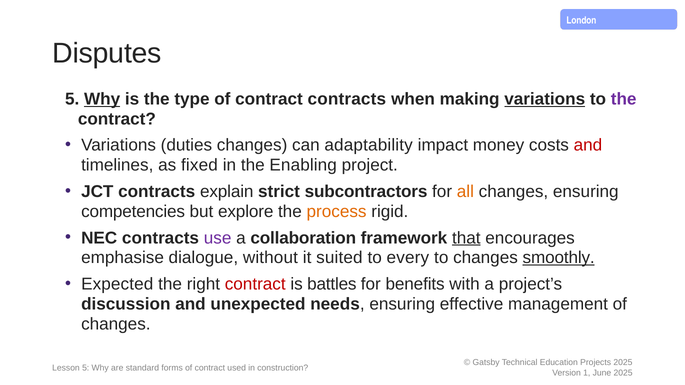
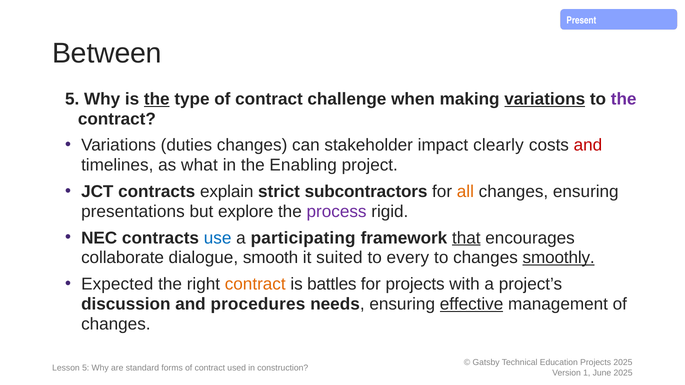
London: London -> Present
Disputes: Disputes -> Between
Why at (102, 99) underline: present -> none
the at (157, 99) underline: none -> present
contract contracts: contracts -> challenge
adaptability: adaptability -> stakeholder
money: money -> clearly
fixed: fixed -> what
competencies: competencies -> presentations
process colour: orange -> purple
use colour: purple -> blue
collaboration: collaboration -> participating
emphasise: emphasise -> collaborate
without: without -> smooth
contract at (255, 284) colour: red -> orange
for benefits: benefits -> projects
unexpected: unexpected -> procedures
effective underline: none -> present
